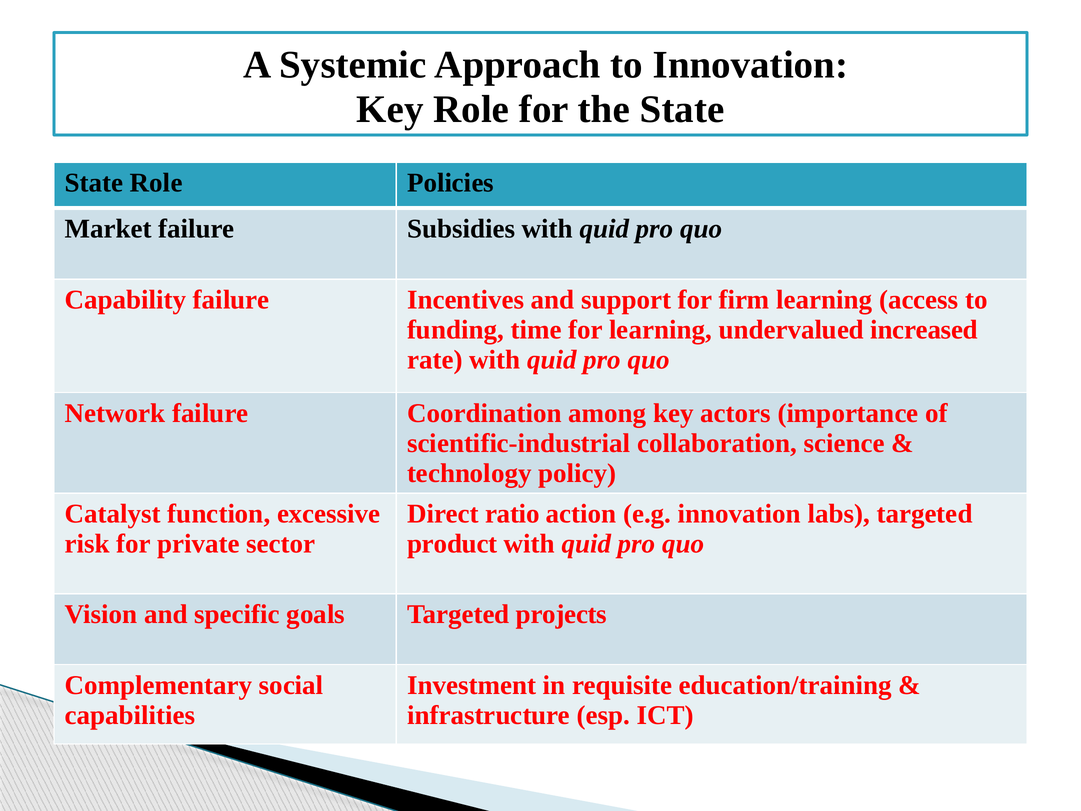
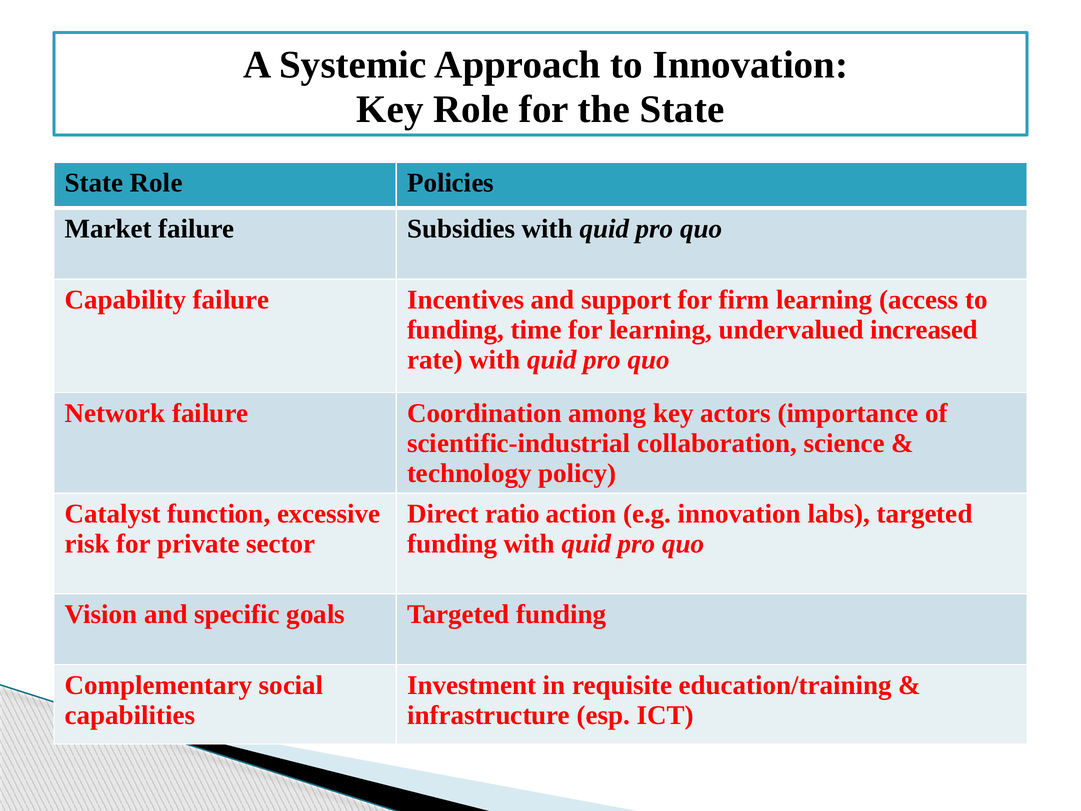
product at (452, 544): product -> funding
goals Targeted projects: projects -> funding
